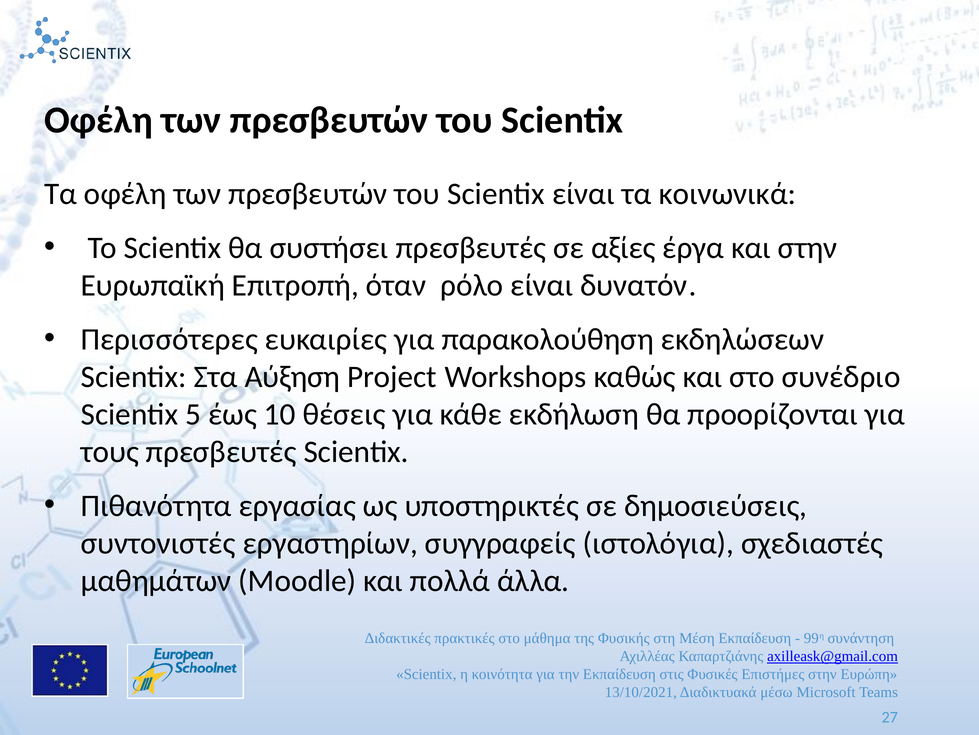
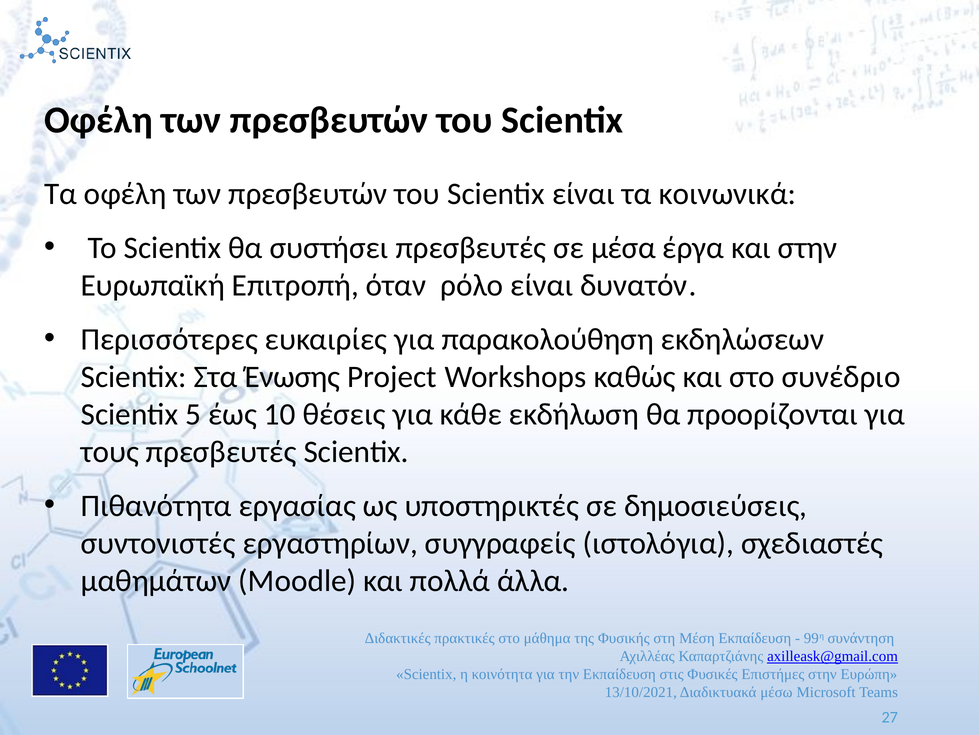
αξίες: αξίες -> μέσα
Αύξηση: Αύξηση -> Ένωσης
